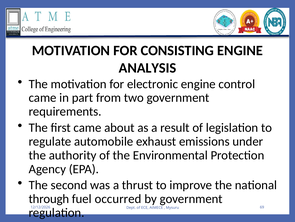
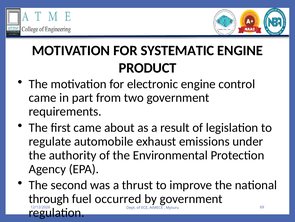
CONSISTING: CONSISTING -> SYSTEMATIC
ANALYSIS: ANALYSIS -> PRODUCT
